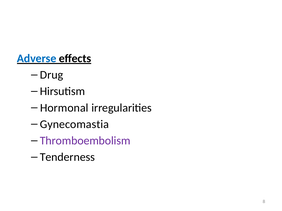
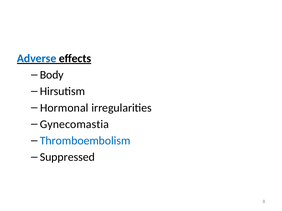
Drug: Drug -> Body
Thromboembolism colour: purple -> blue
Tenderness: Tenderness -> Suppressed
